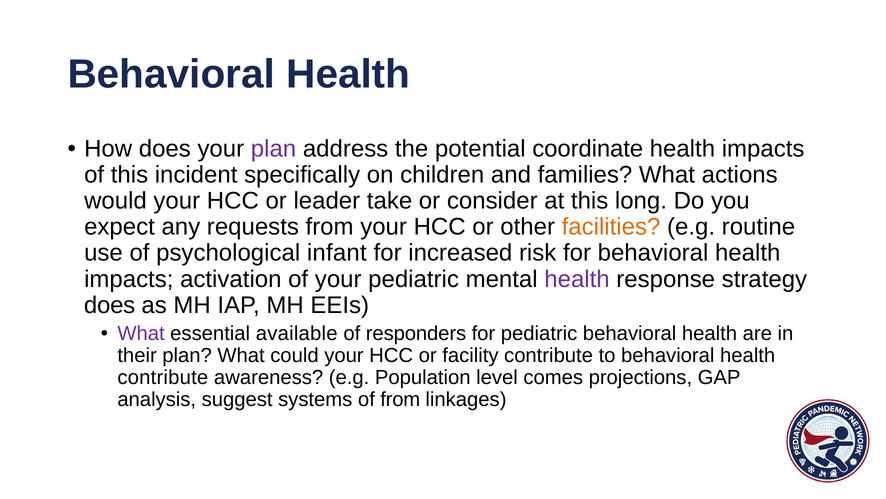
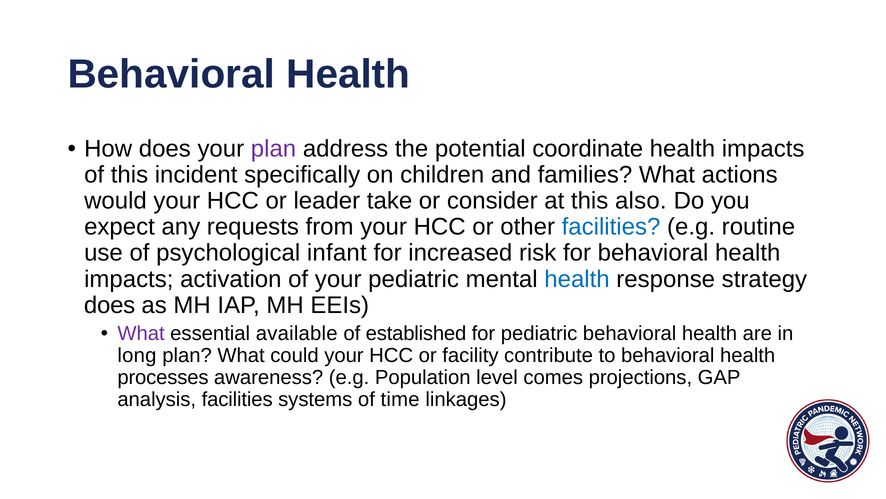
long: long -> also
facilities at (611, 227) colour: orange -> blue
health at (577, 279) colour: purple -> blue
responders: responders -> established
their: their -> long
contribute at (163, 377): contribute -> processes
analysis suggest: suggest -> facilities
of from: from -> time
